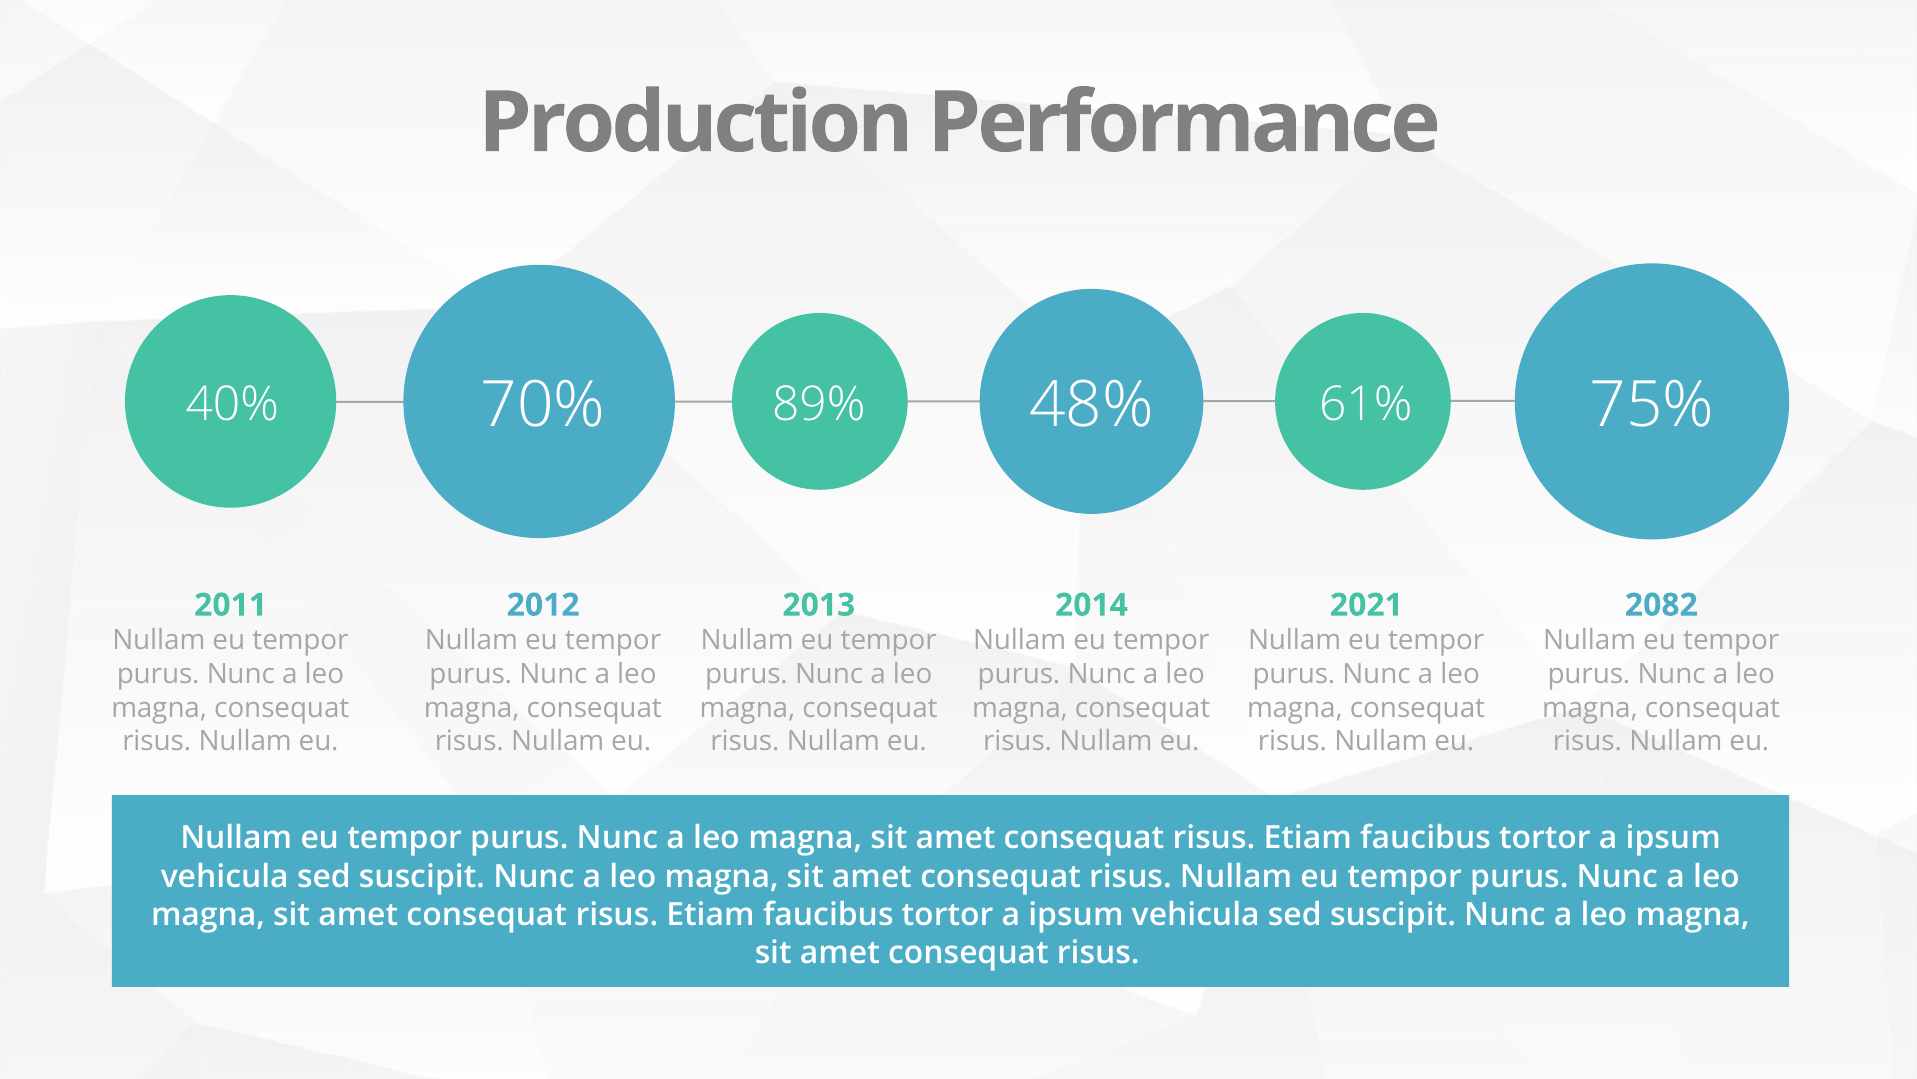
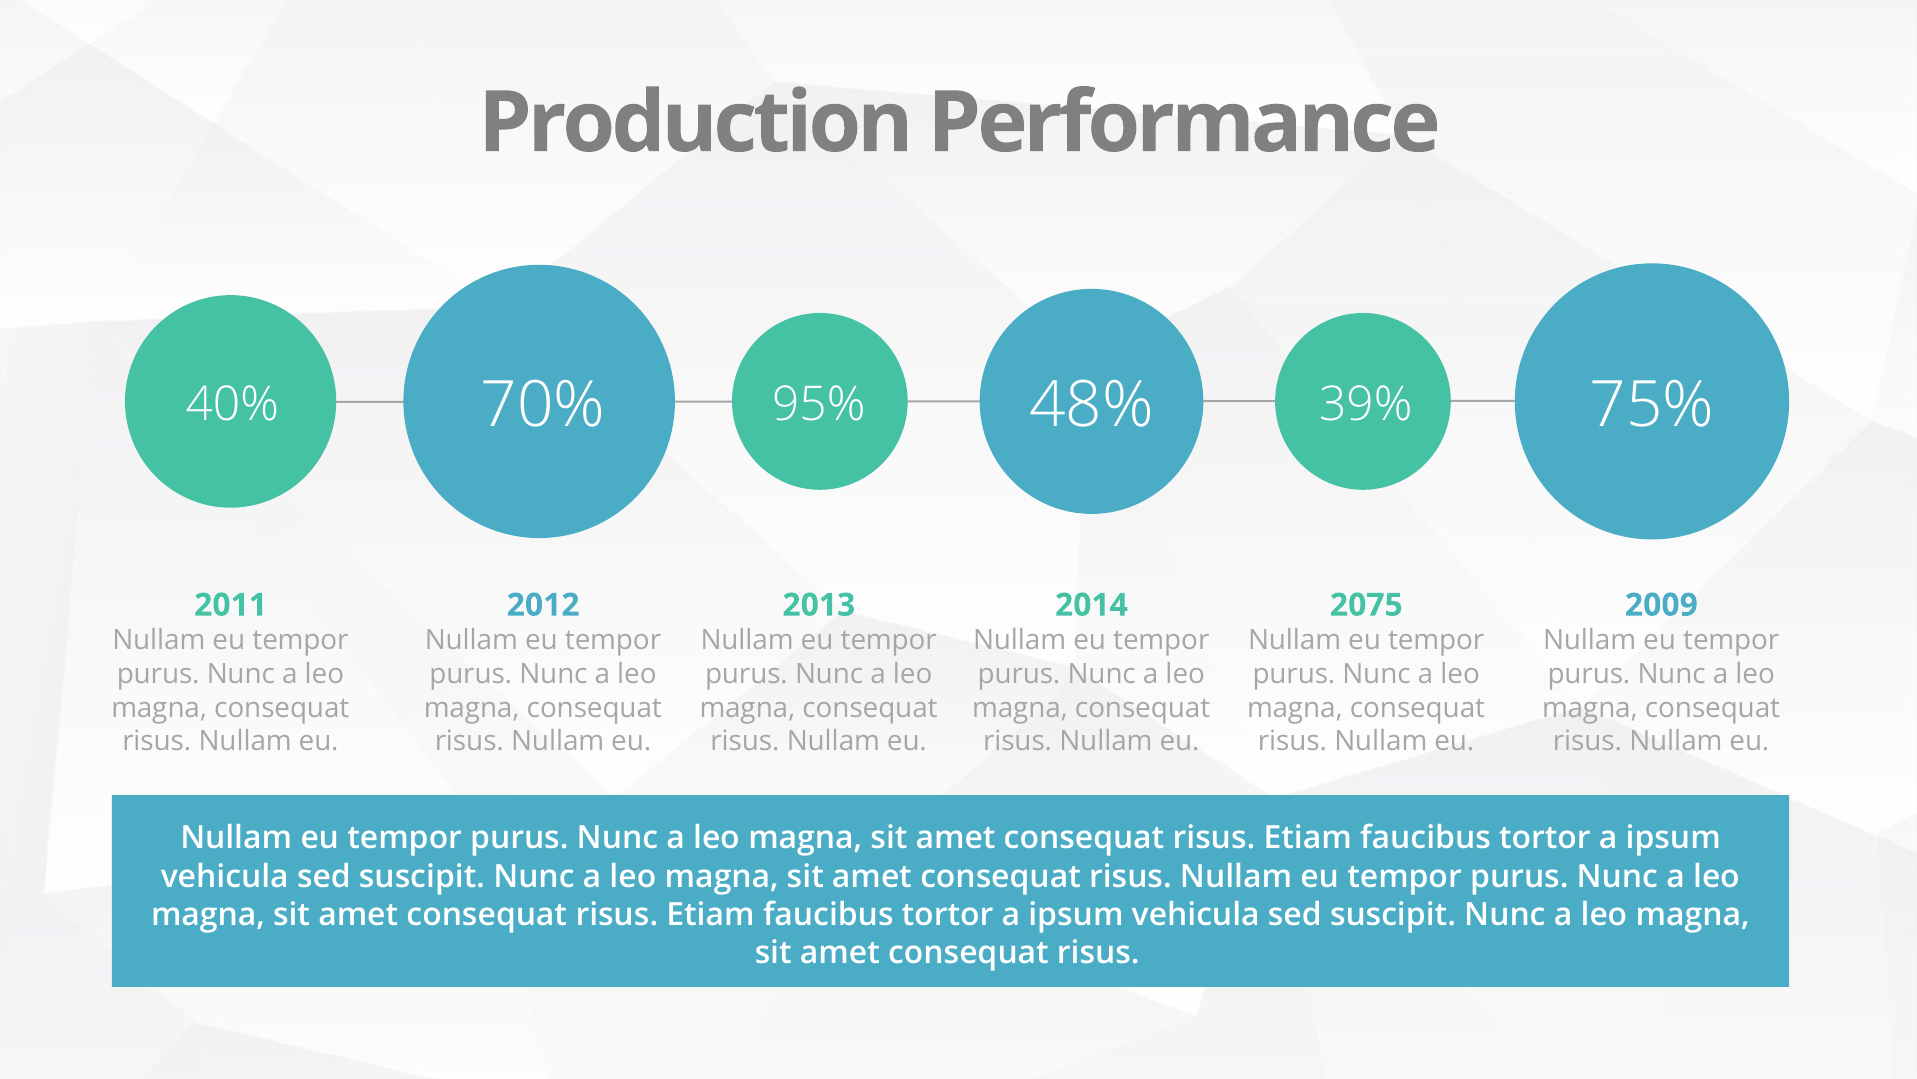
89%: 89% -> 95%
61%: 61% -> 39%
2021: 2021 -> 2075
2082: 2082 -> 2009
